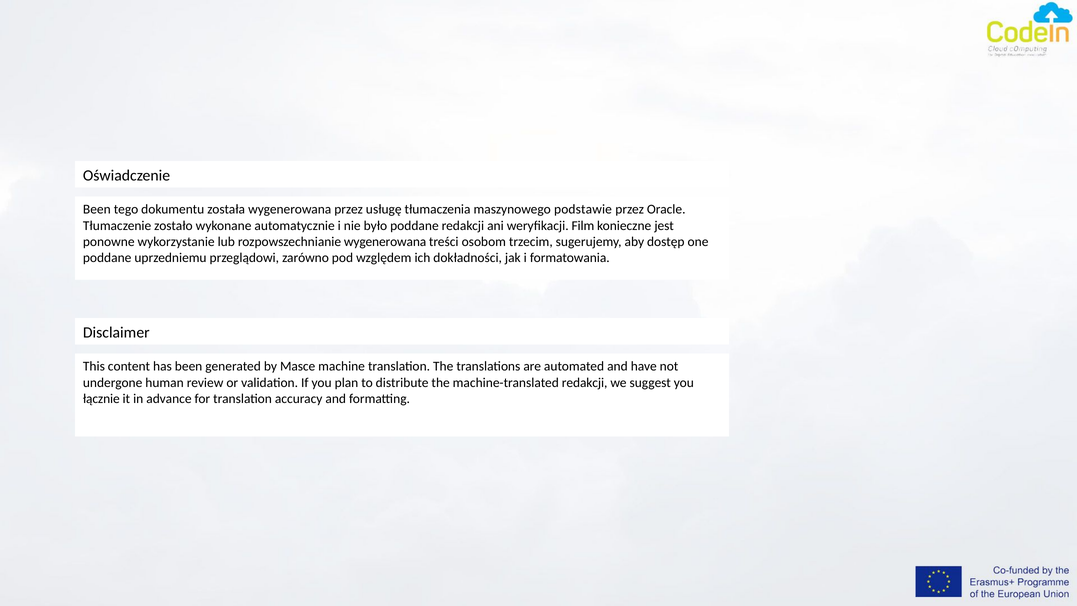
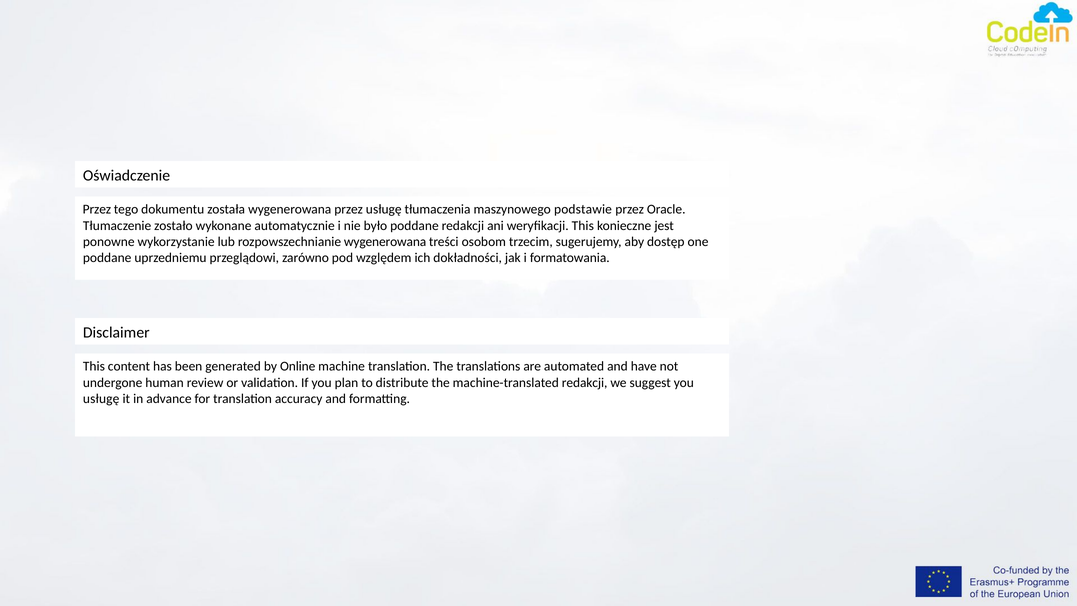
Been at (97, 209): Been -> Przez
weryfikacji Film: Film -> This
Masce: Masce -> Online
łącznie at (101, 399): łącznie -> usługę
